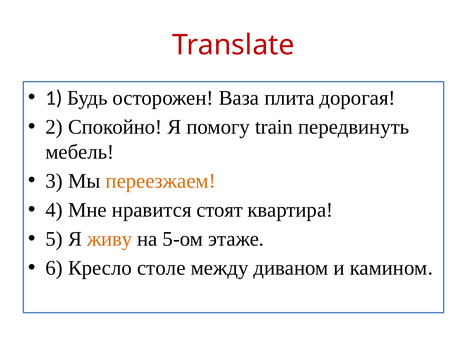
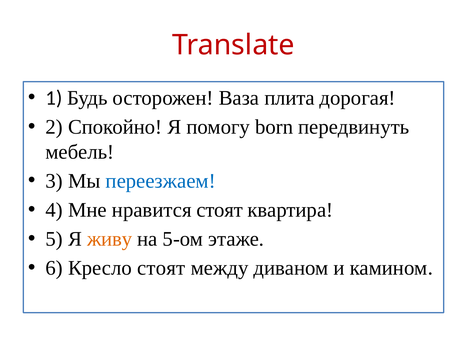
train: train -> born
переезжаем colour: orange -> blue
Кресло столе: столе -> стоят
